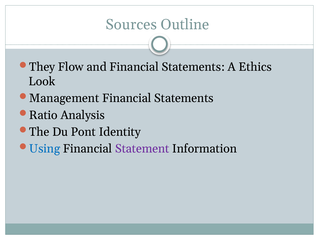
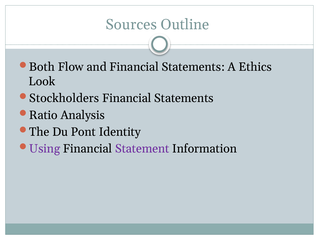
They: They -> Both
Management: Management -> Stockholders
Using colour: blue -> purple
